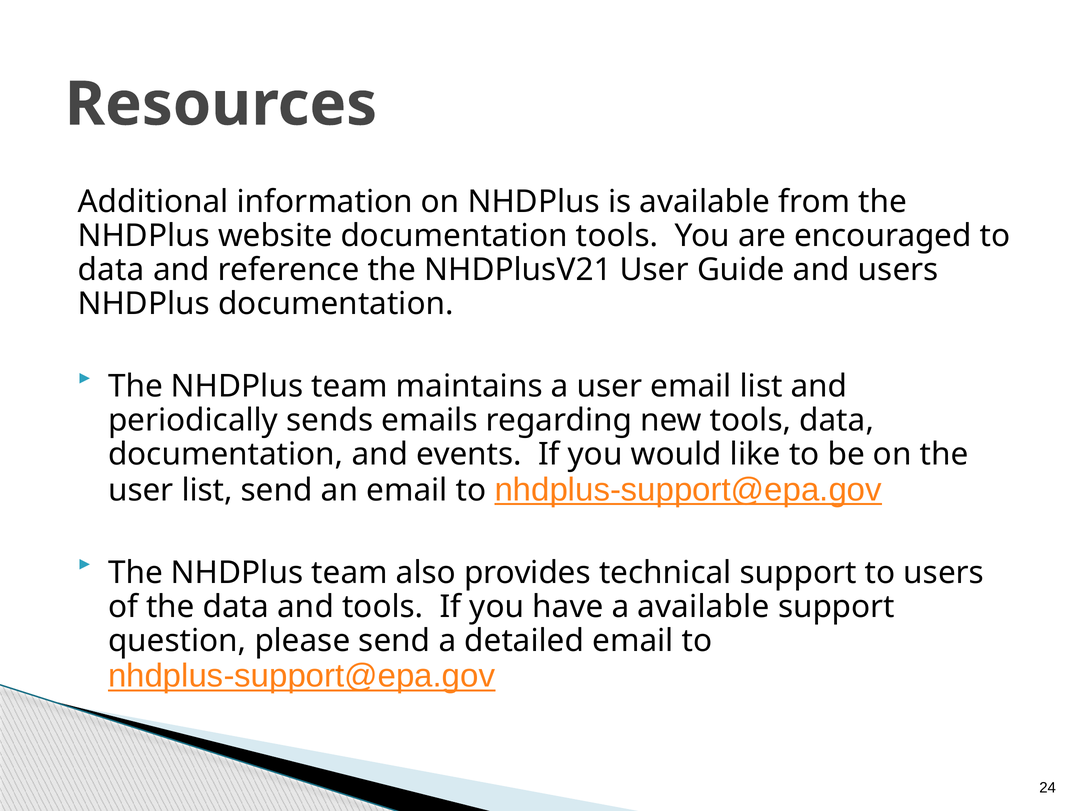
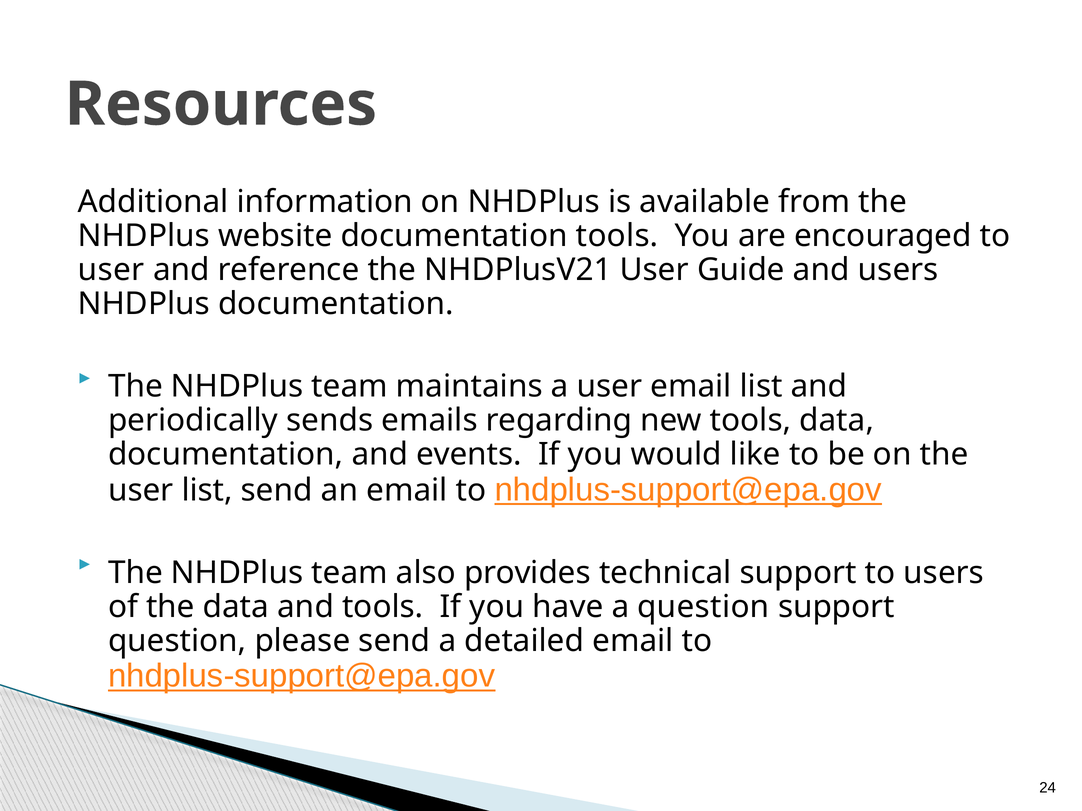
data at (111, 270): data -> user
a available: available -> question
